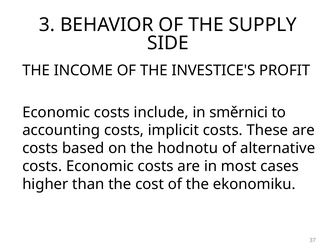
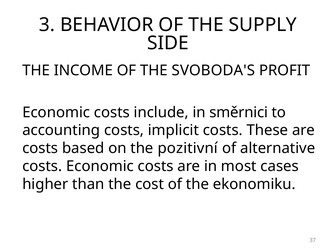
INVESTICE'S: INVESTICE'S -> SVOBODA'S
hodnotu: hodnotu -> pozitivní
